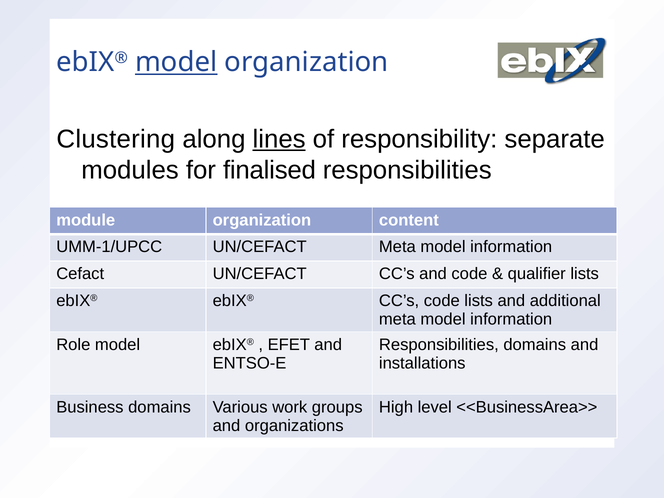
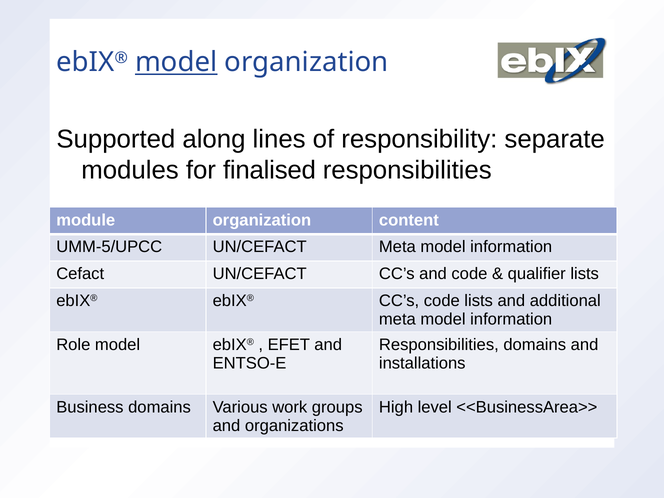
Clustering: Clustering -> Supported
lines underline: present -> none
UMM-1/UPCC: UMM-1/UPCC -> UMM-5/UPCC
